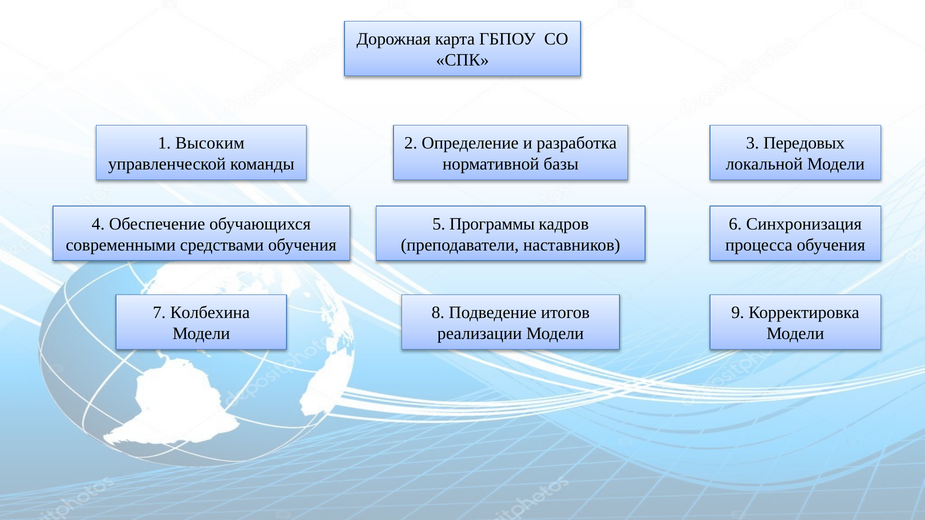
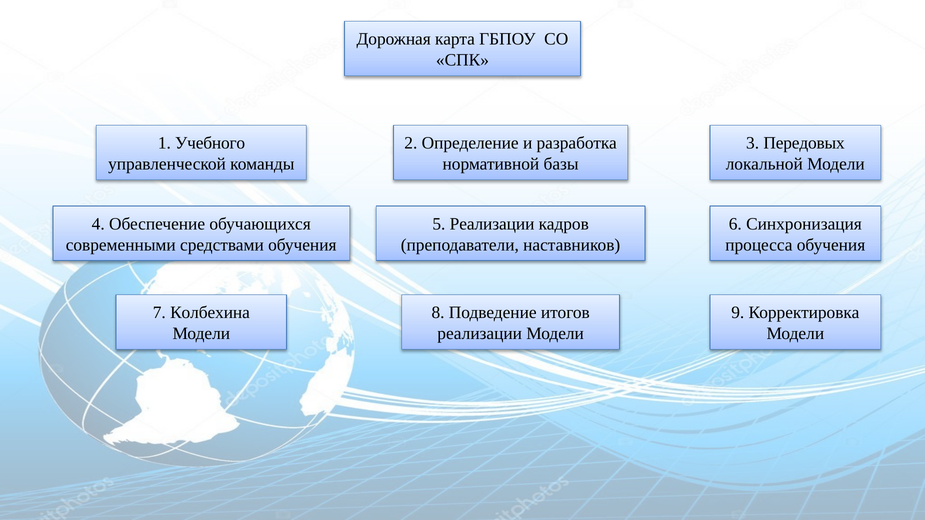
Высоким: Высоким -> Учебного
5 Программы: Программы -> Реализации
